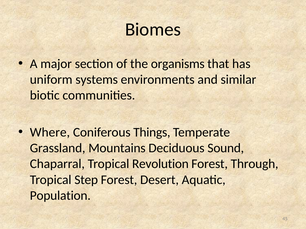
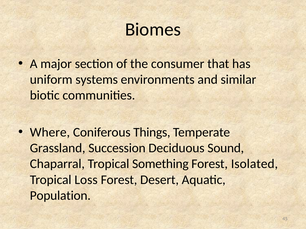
organisms: organisms -> consumer
Mountains: Mountains -> Succession
Revolution: Revolution -> Something
Through: Through -> Isolated
Step: Step -> Loss
